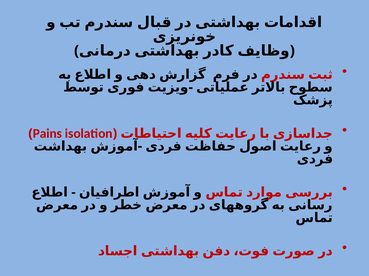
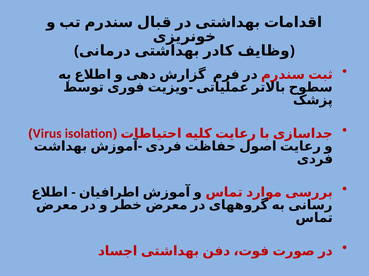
Pains: Pains -> Virus
